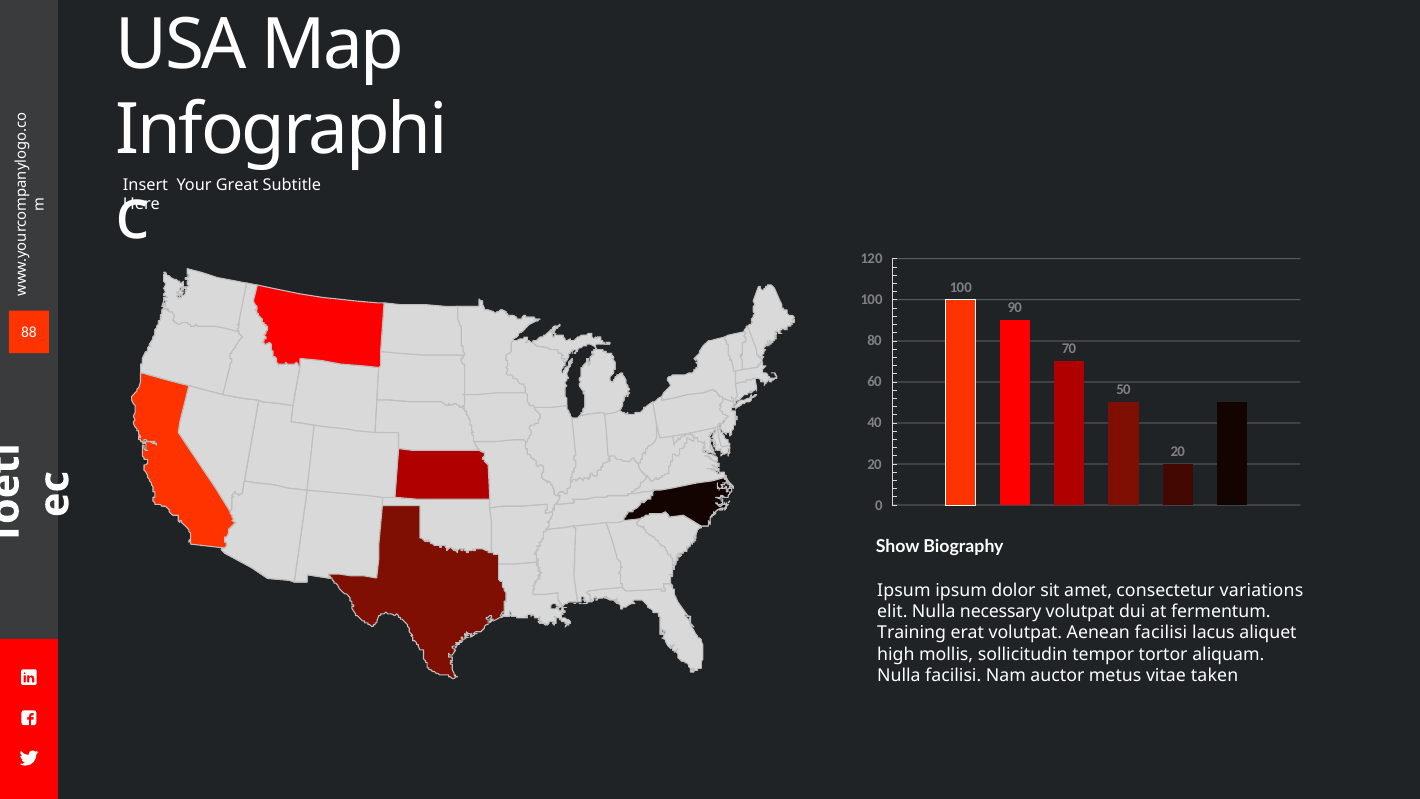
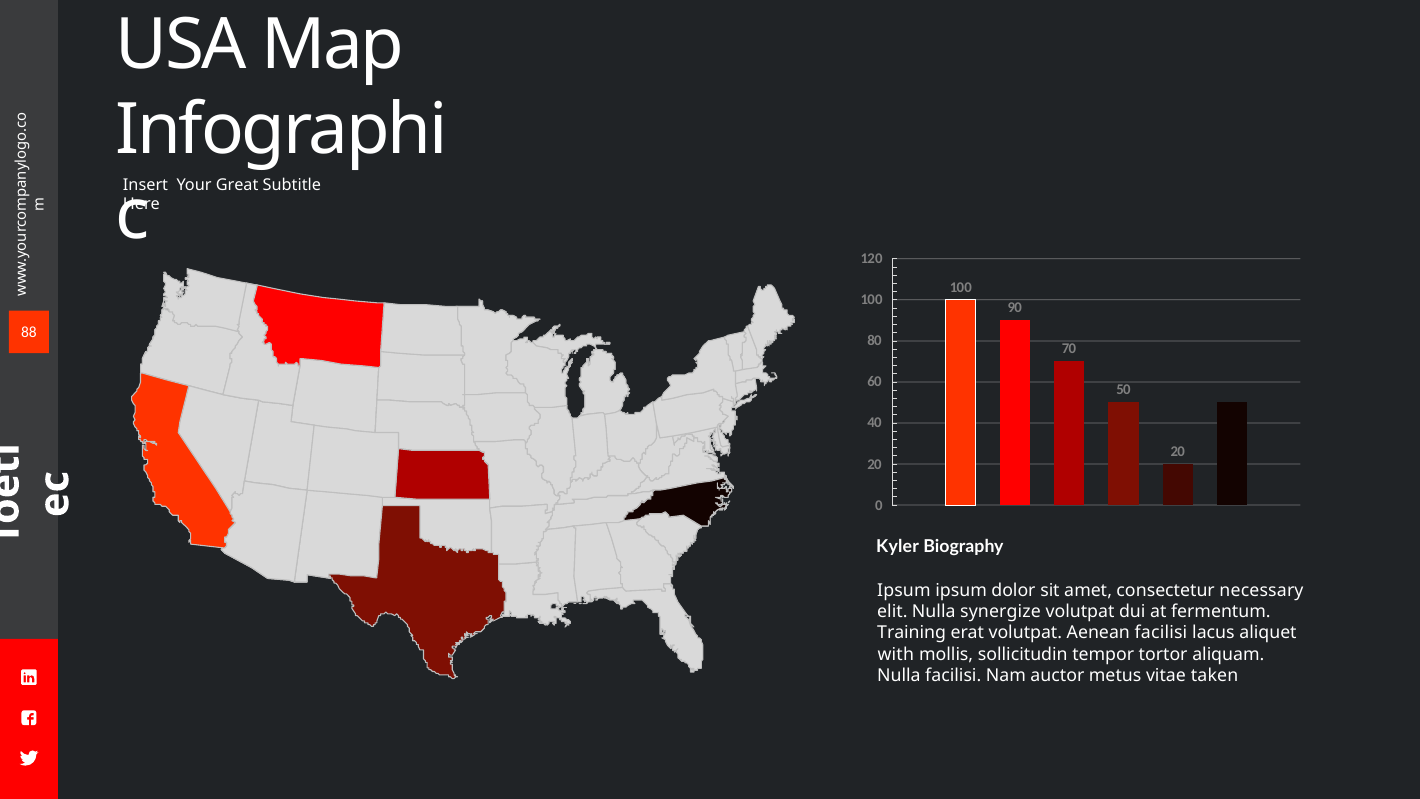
Show: Show -> Kyler
variations: variations -> necessary
necessary: necessary -> synergize
high: high -> with
